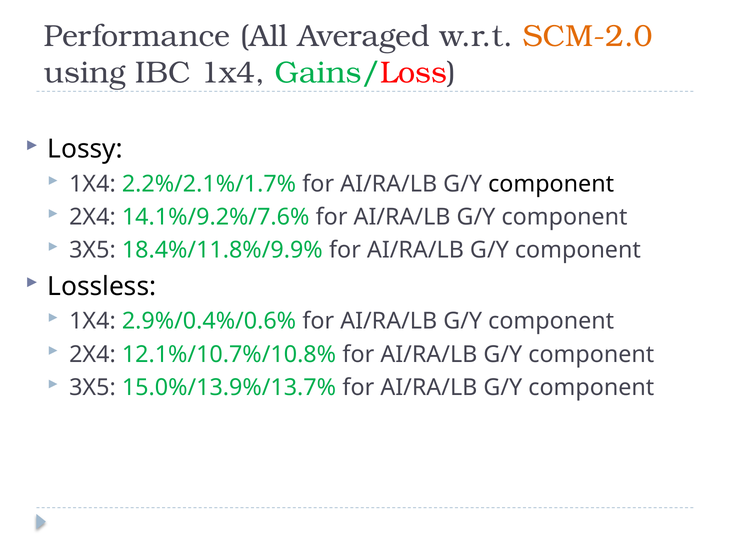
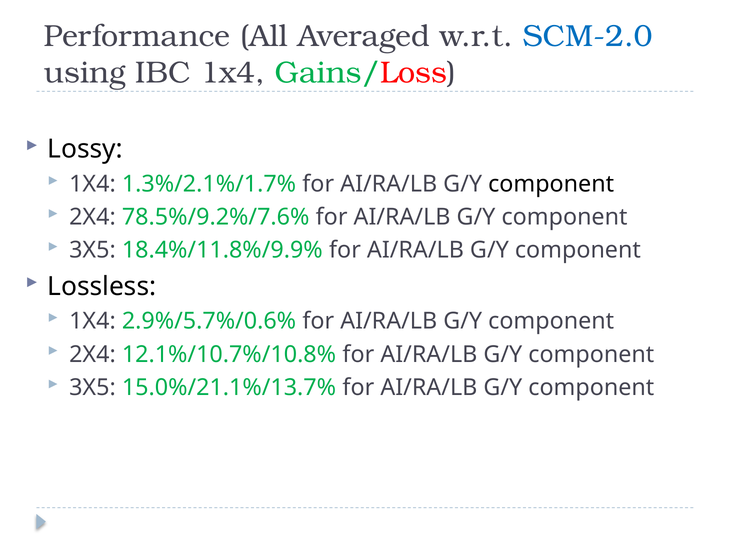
SCM-2.0 colour: orange -> blue
2.2%/2.1%/1.7%: 2.2%/2.1%/1.7% -> 1.3%/2.1%/1.7%
14.1%/9.2%/7.6%: 14.1%/9.2%/7.6% -> 78.5%/9.2%/7.6%
2.9%/0.4%/0.6%: 2.9%/0.4%/0.6% -> 2.9%/5.7%/0.6%
15.0%/13.9%/13.7%: 15.0%/13.9%/13.7% -> 15.0%/21.1%/13.7%
